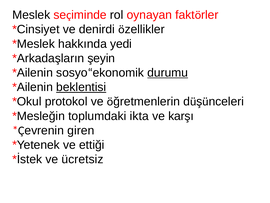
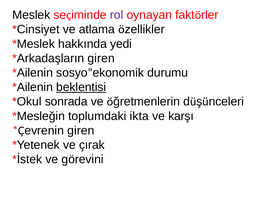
rol colour: black -> purple
denirdi: denirdi -> atlama
şeyin at (101, 58): şeyin -> giren
durumu underline: present -> none
protokol: protokol -> sonrada
ettiği: ettiği -> çırak
ücretsiz: ücretsiz -> görevini
